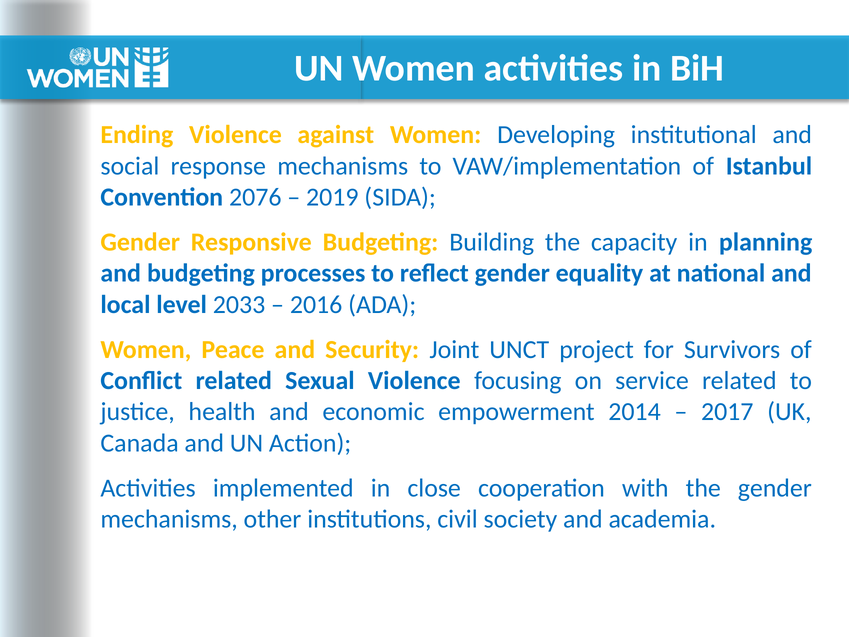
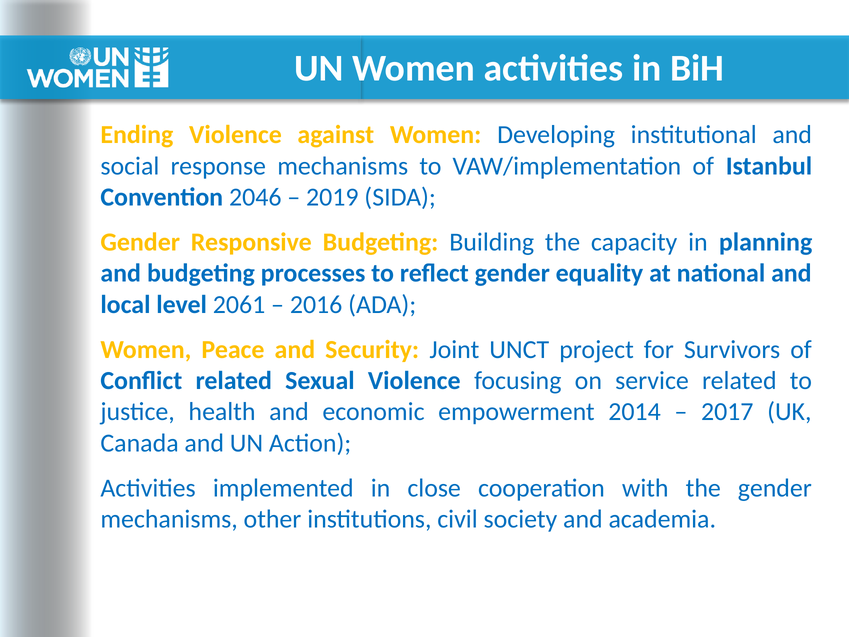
2076: 2076 -> 2046
2033: 2033 -> 2061
